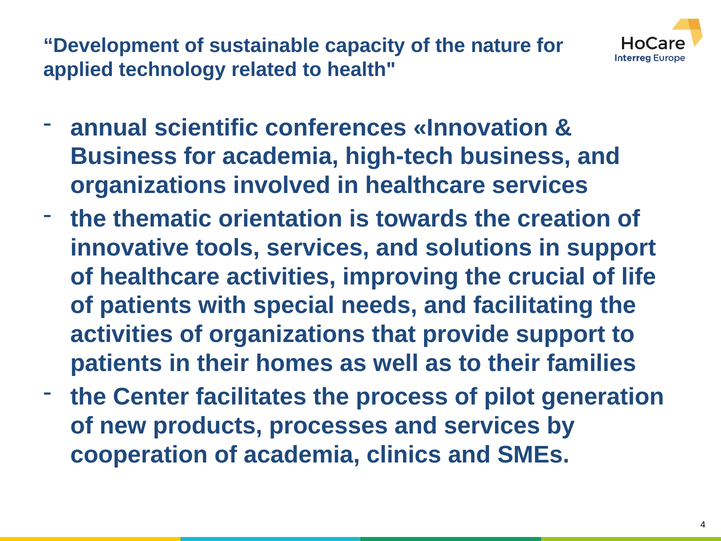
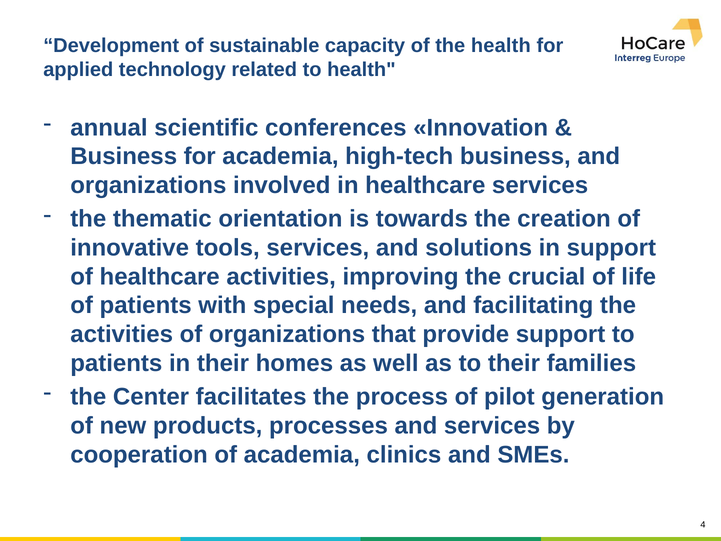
the nature: nature -> health
